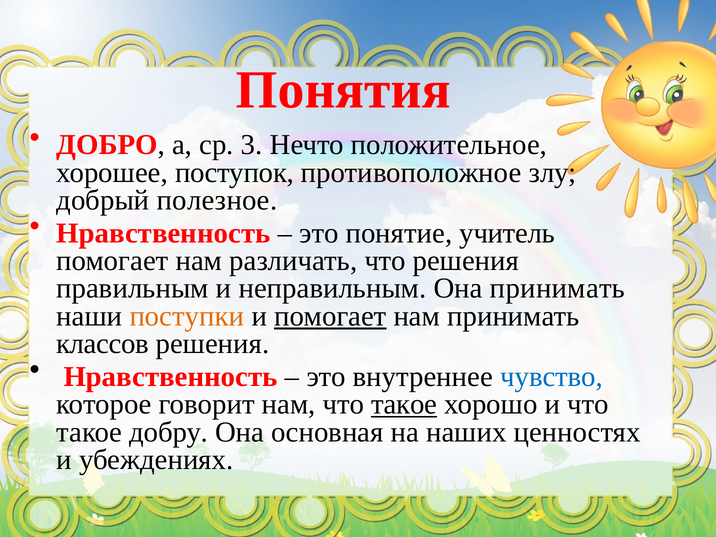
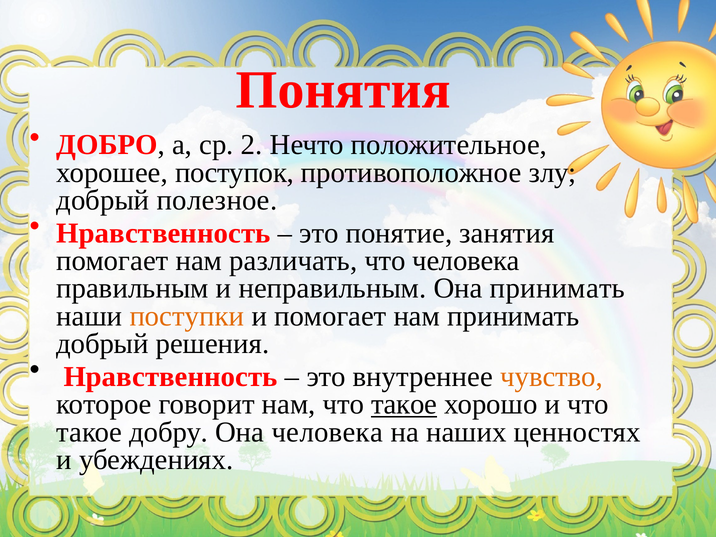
3: 3 -> 2
учитель: учитель -> занятия
что решения: решения -> человека
помогает at (330, 316) underline: present -> none
классов at (103, 344): классов -> добрый
чувство colour: blue -> orange
Она основная: основная -> человека
